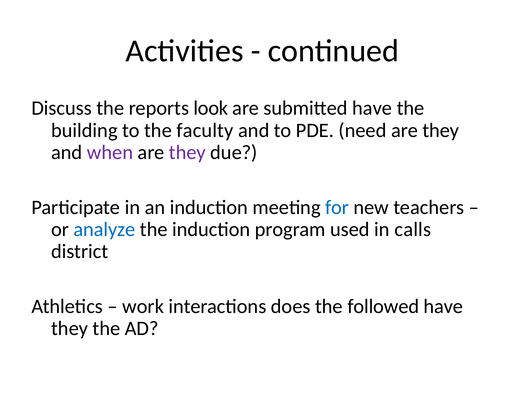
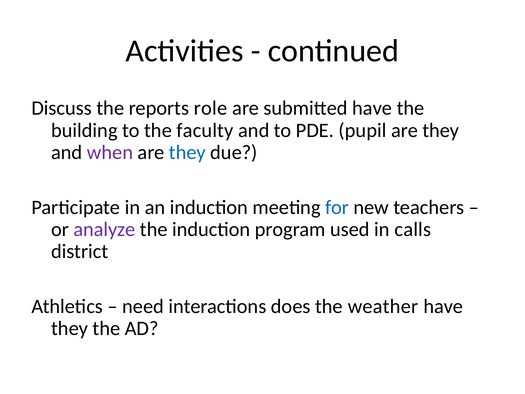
look: look -> role
need: need -> pupil
they at (187, 152) colour: purple -> blue
analyze colour: blue -> purple
work: work -> need
followed: followed -> weather
